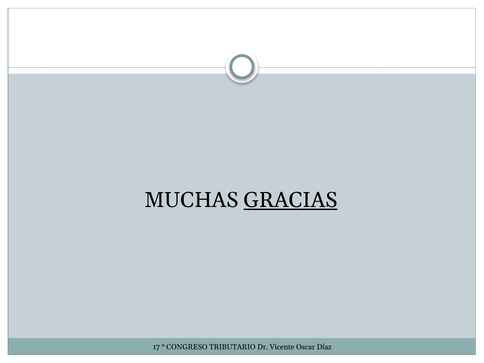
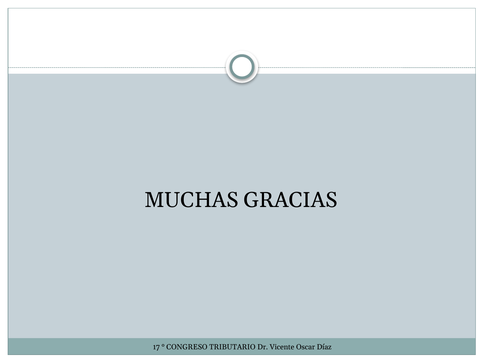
GRACIAS underline: present -> none
